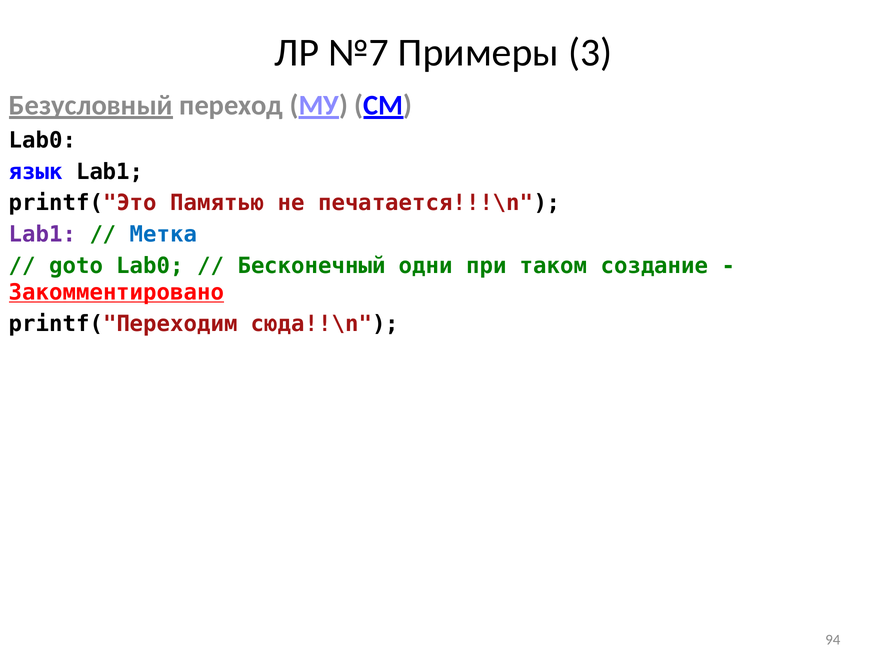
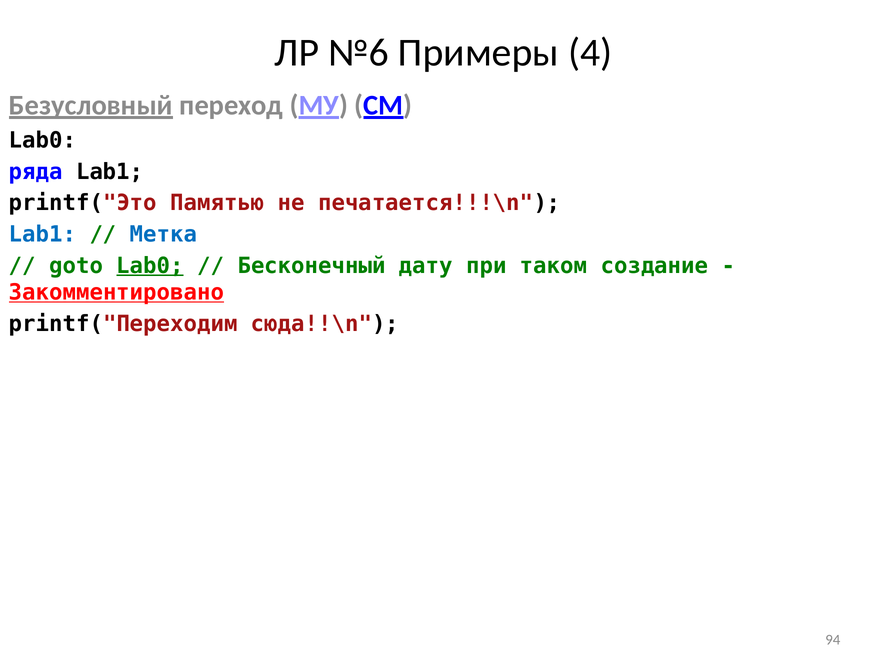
№7: №7 -> №6
3: 3 -> 4
язык: язык -> ряда
Lab1 at (43, 235) colour: purple -> blue
Lab0 at (150, 266) underline: none -> present
одни: одни -> дату
